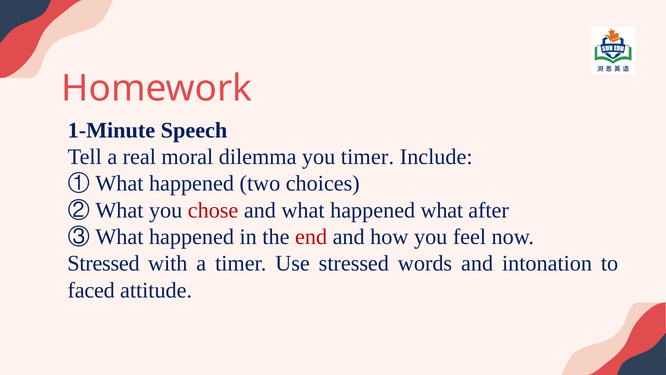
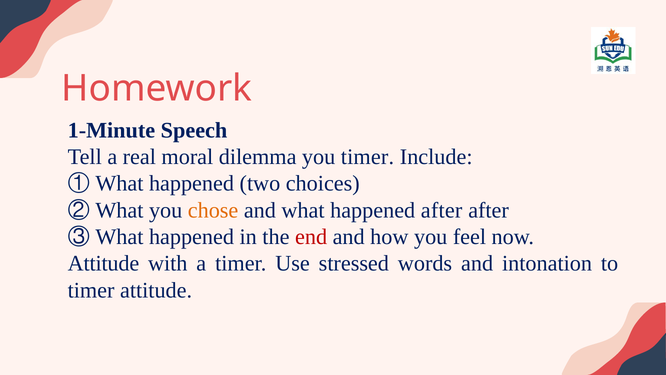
chose colour: red -> orange
happened what: what -> after
Stressed at (103, 263): Stressed -> Attitude
faced at (91, 290): faced -> timer
